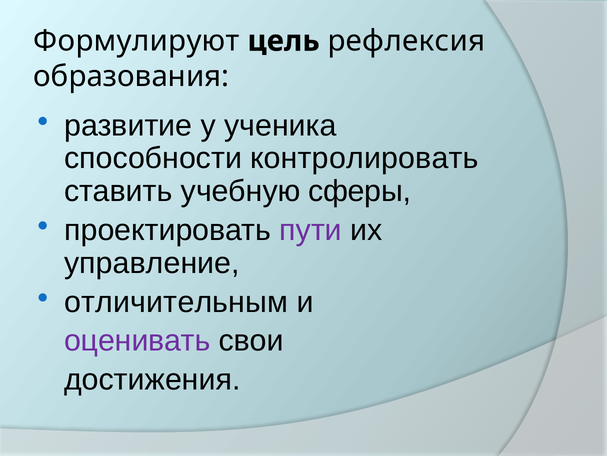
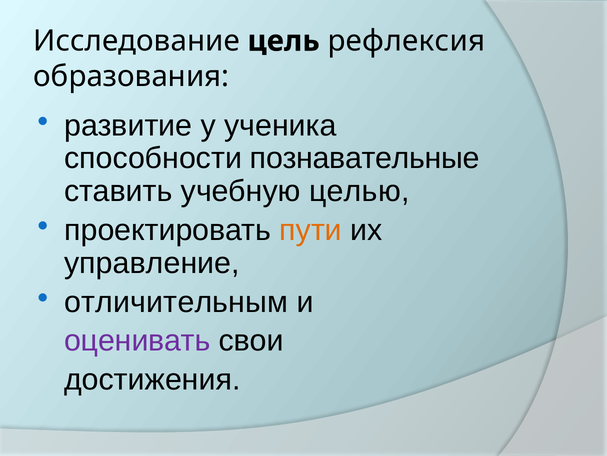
Формулируют: Формулируют -> Исследование
контролировать: контролировать -> познавательные
сферы: сферы -> целью
пути colour: purple -> orange
